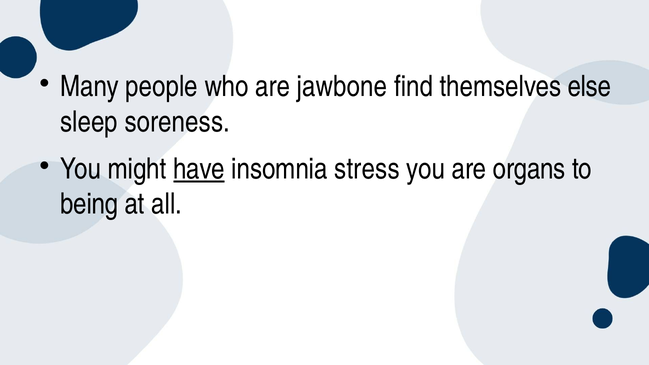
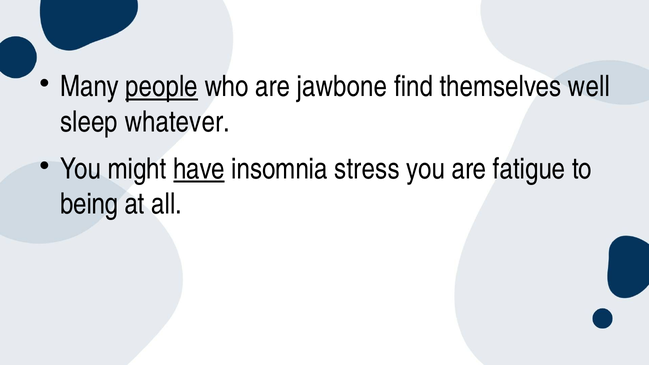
people underline: none -> present
else: else -> well
soreness: soreness -> whatever
organs: organs -> fatigue
